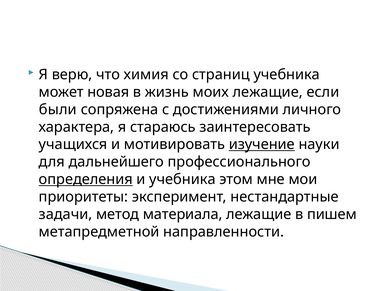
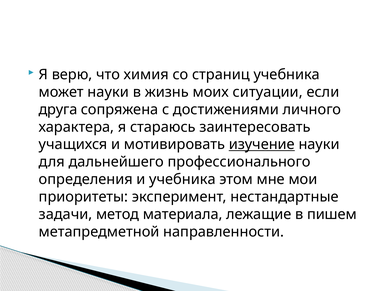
может новая: новая -> науки
моих лежащие: лежащие -> ситуации
были: были -> друга
определения underline: present -> none
